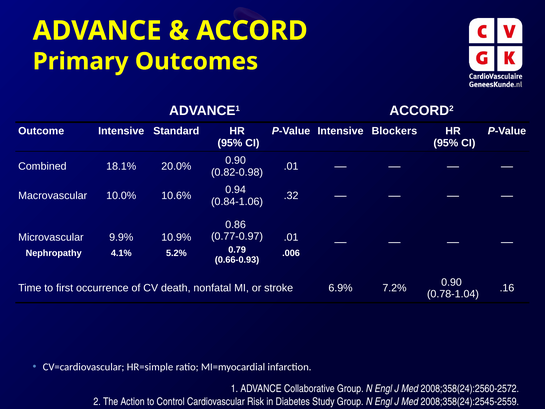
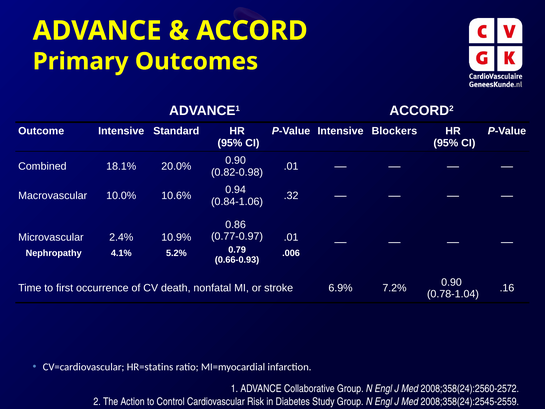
9.9%: 9.9% -> 2.4%
HR=simple: HR=simple -> HR=statins
